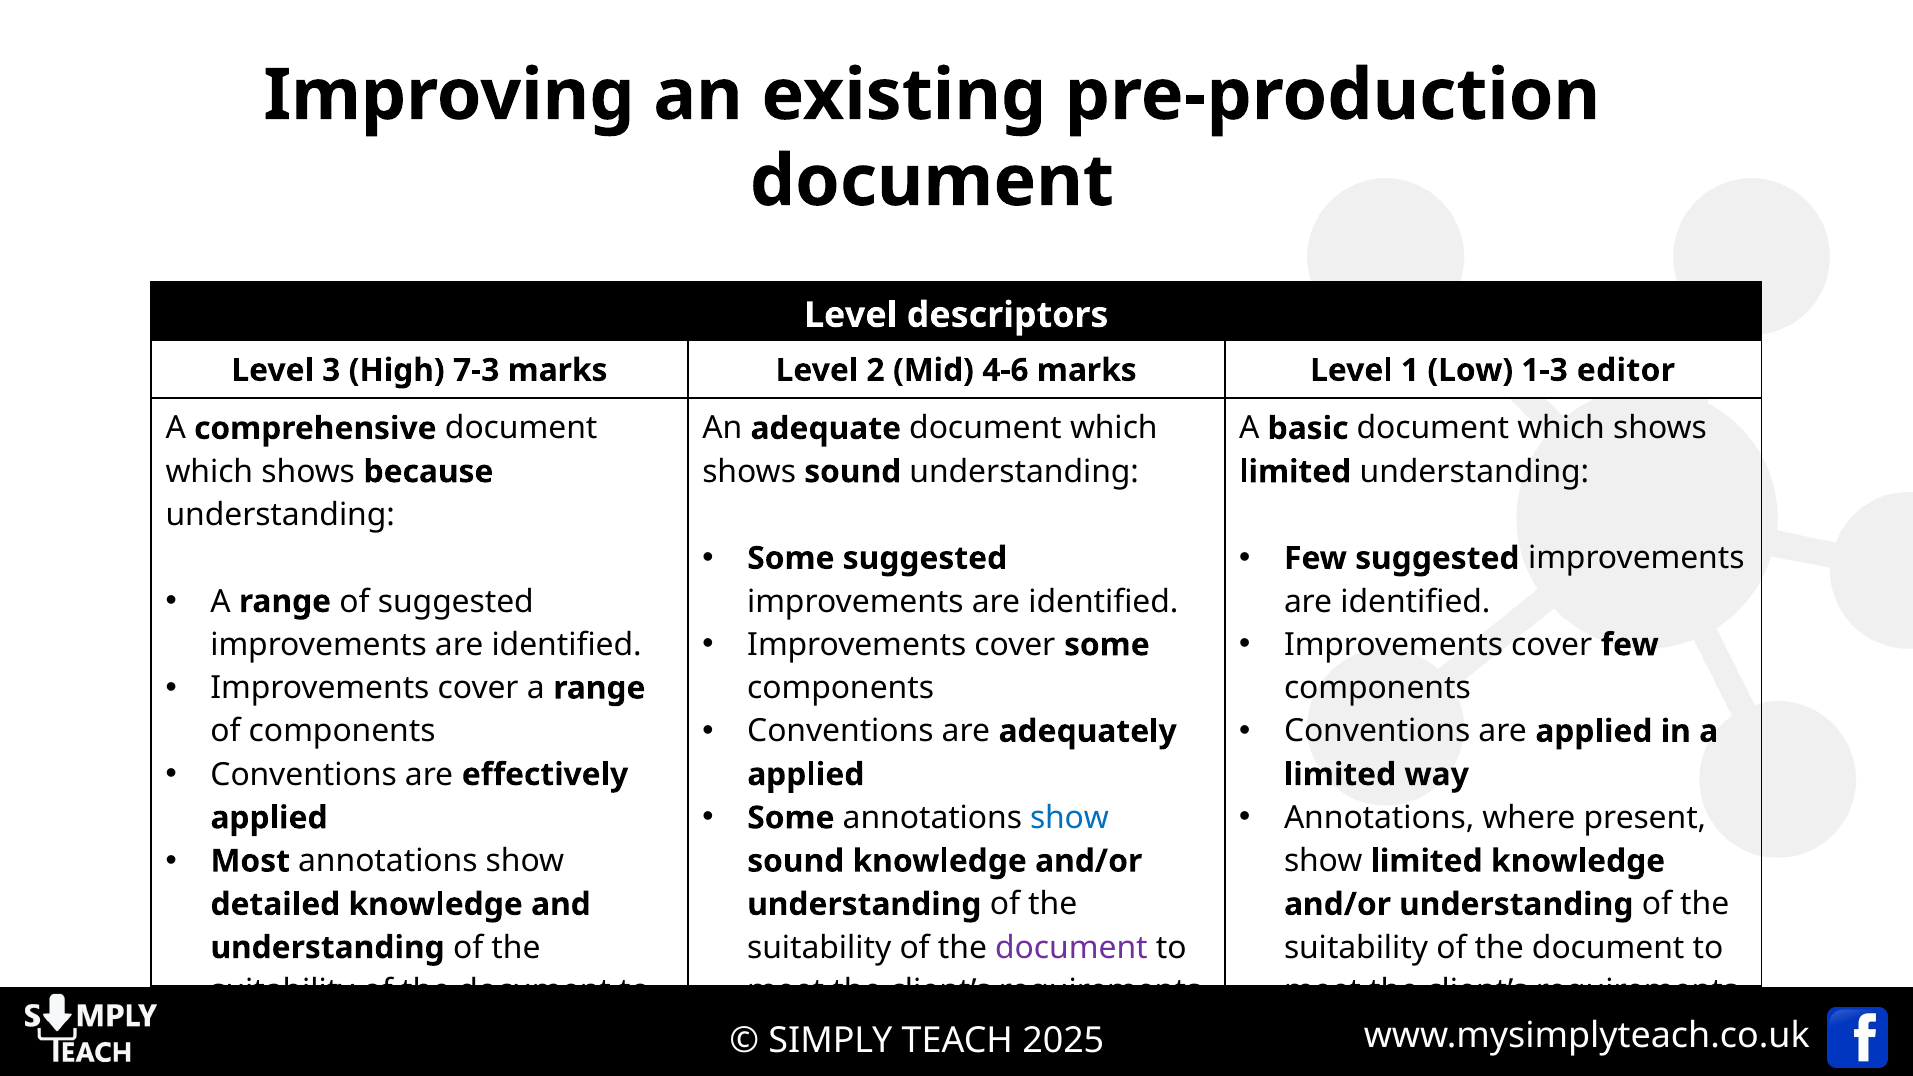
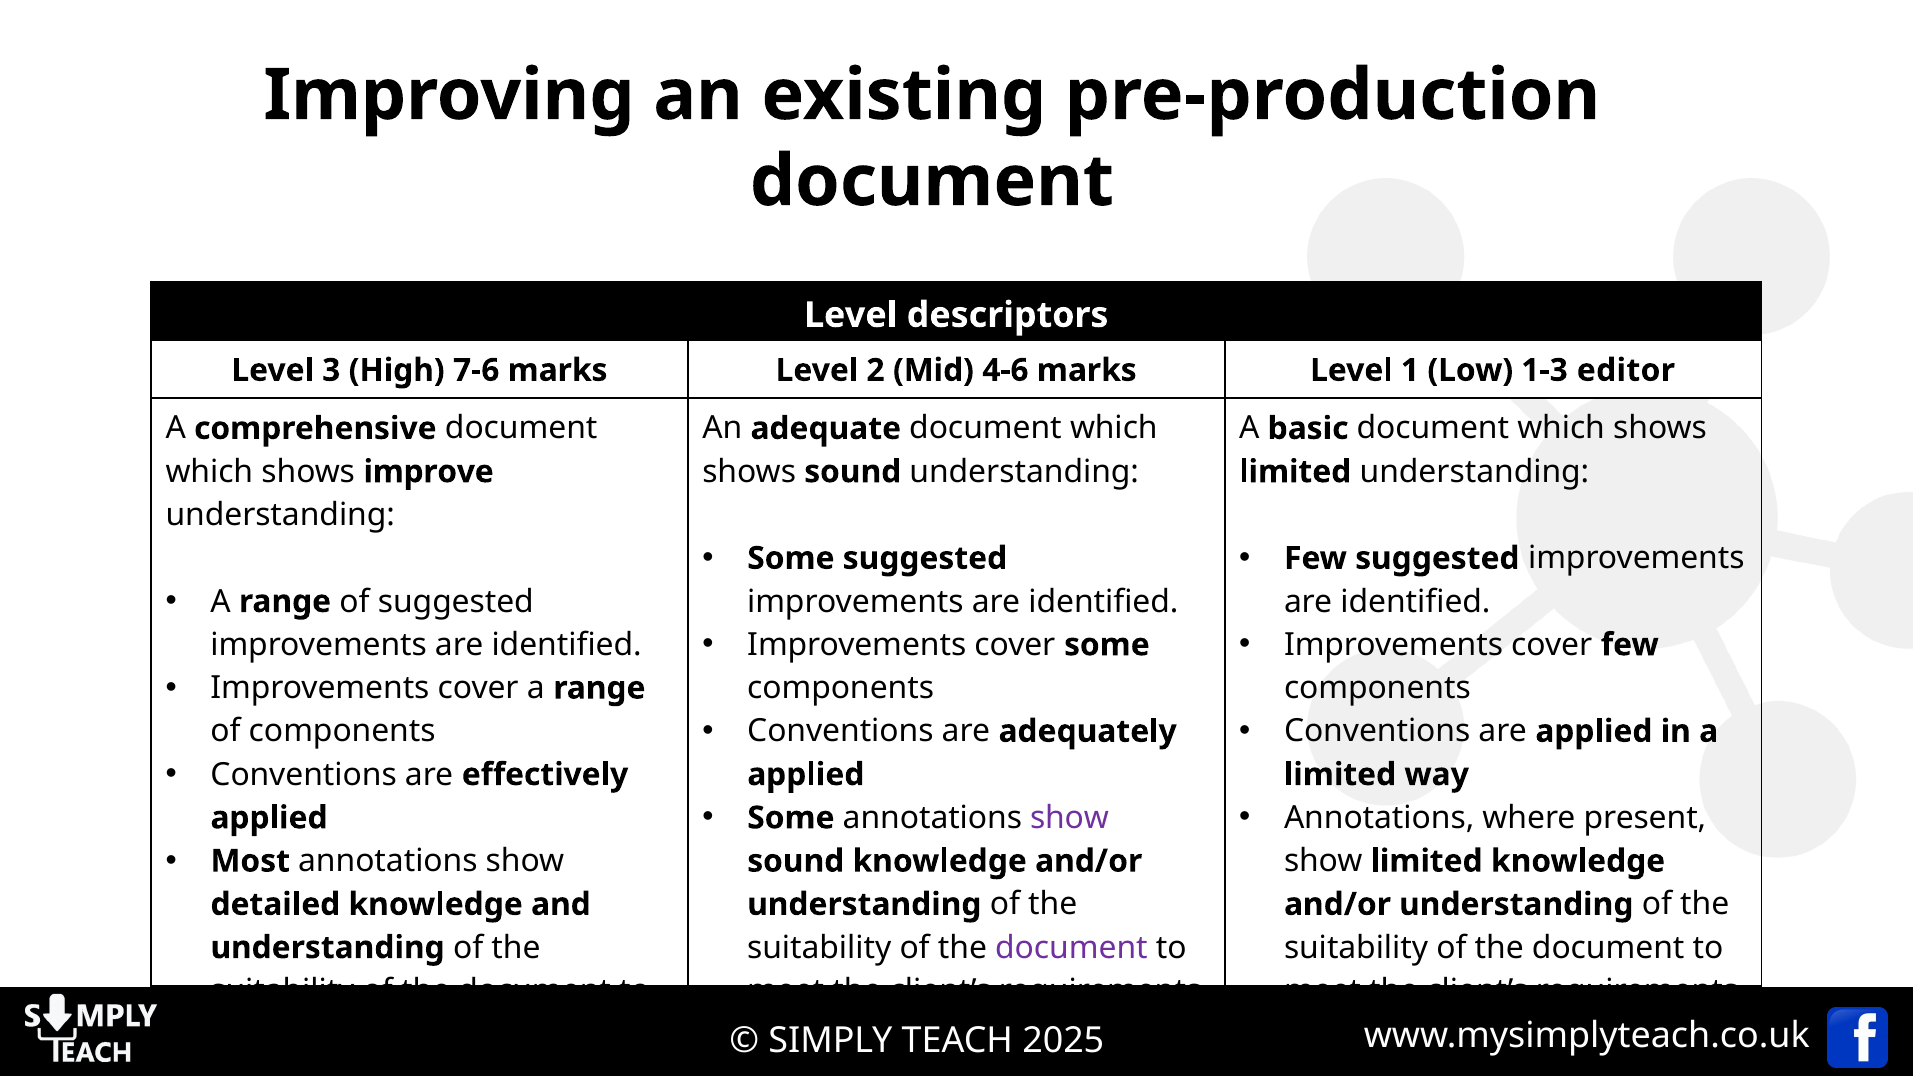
7-3: 7-3 -> 7-6
because: because -> improve
show at (1070, 818) colour: blue -> purple
